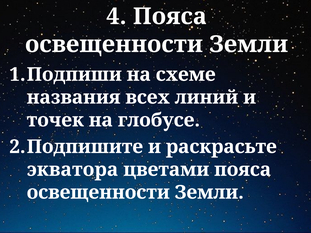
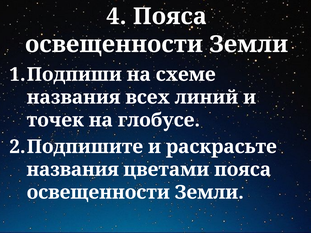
экватора at (72, 170): экватора -> названия
